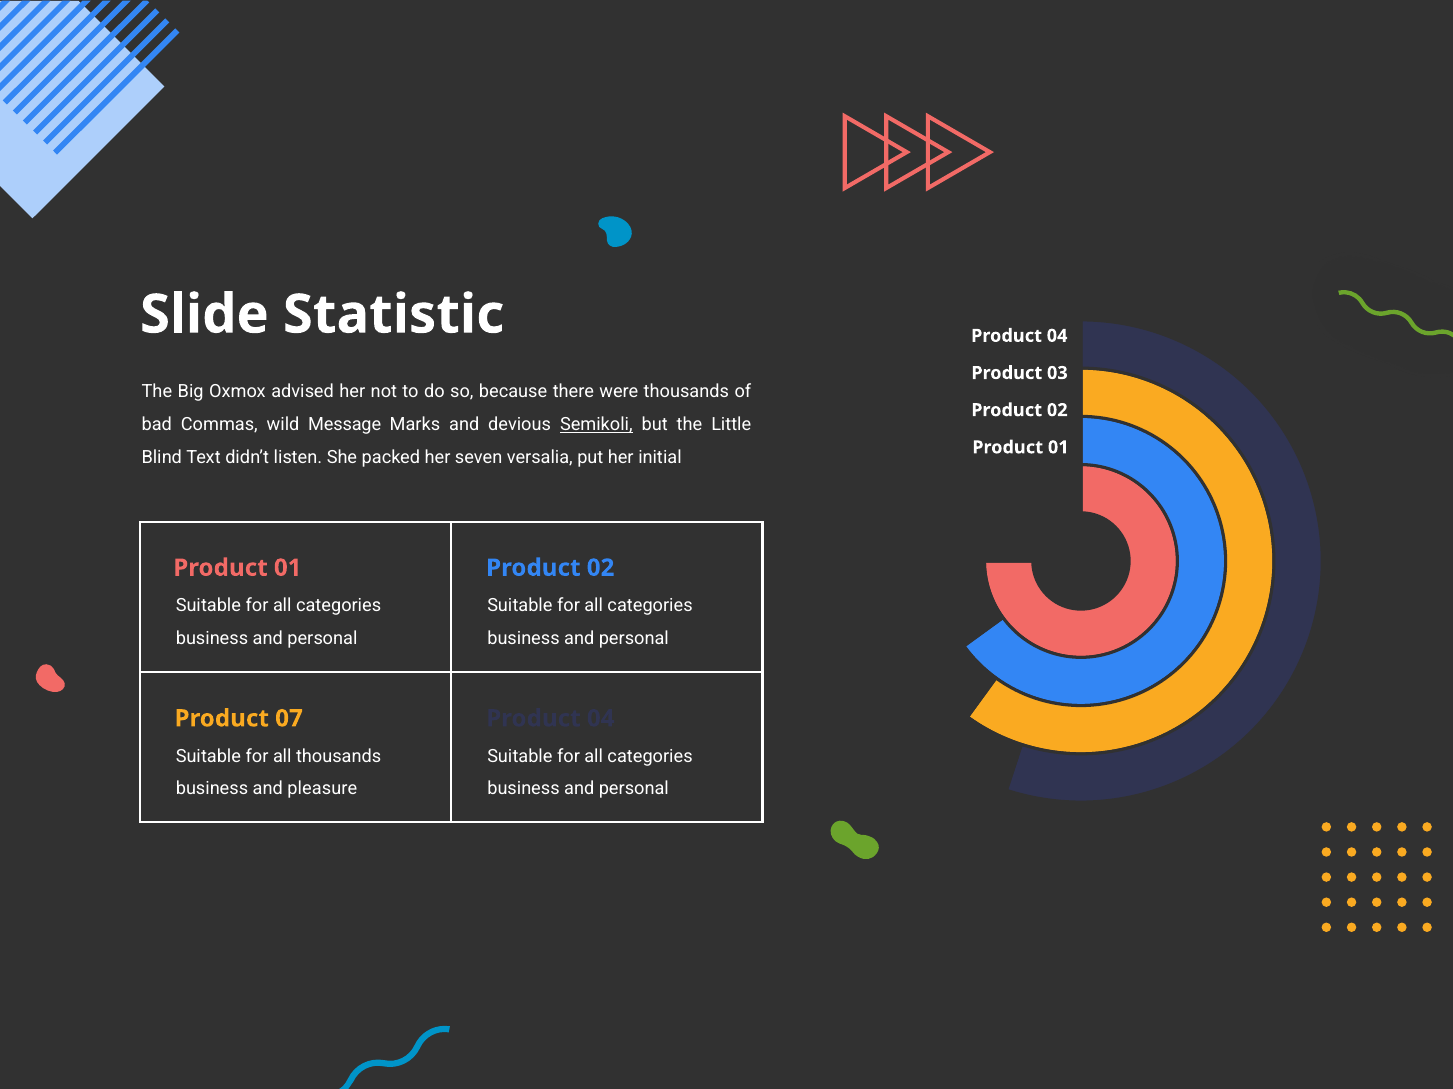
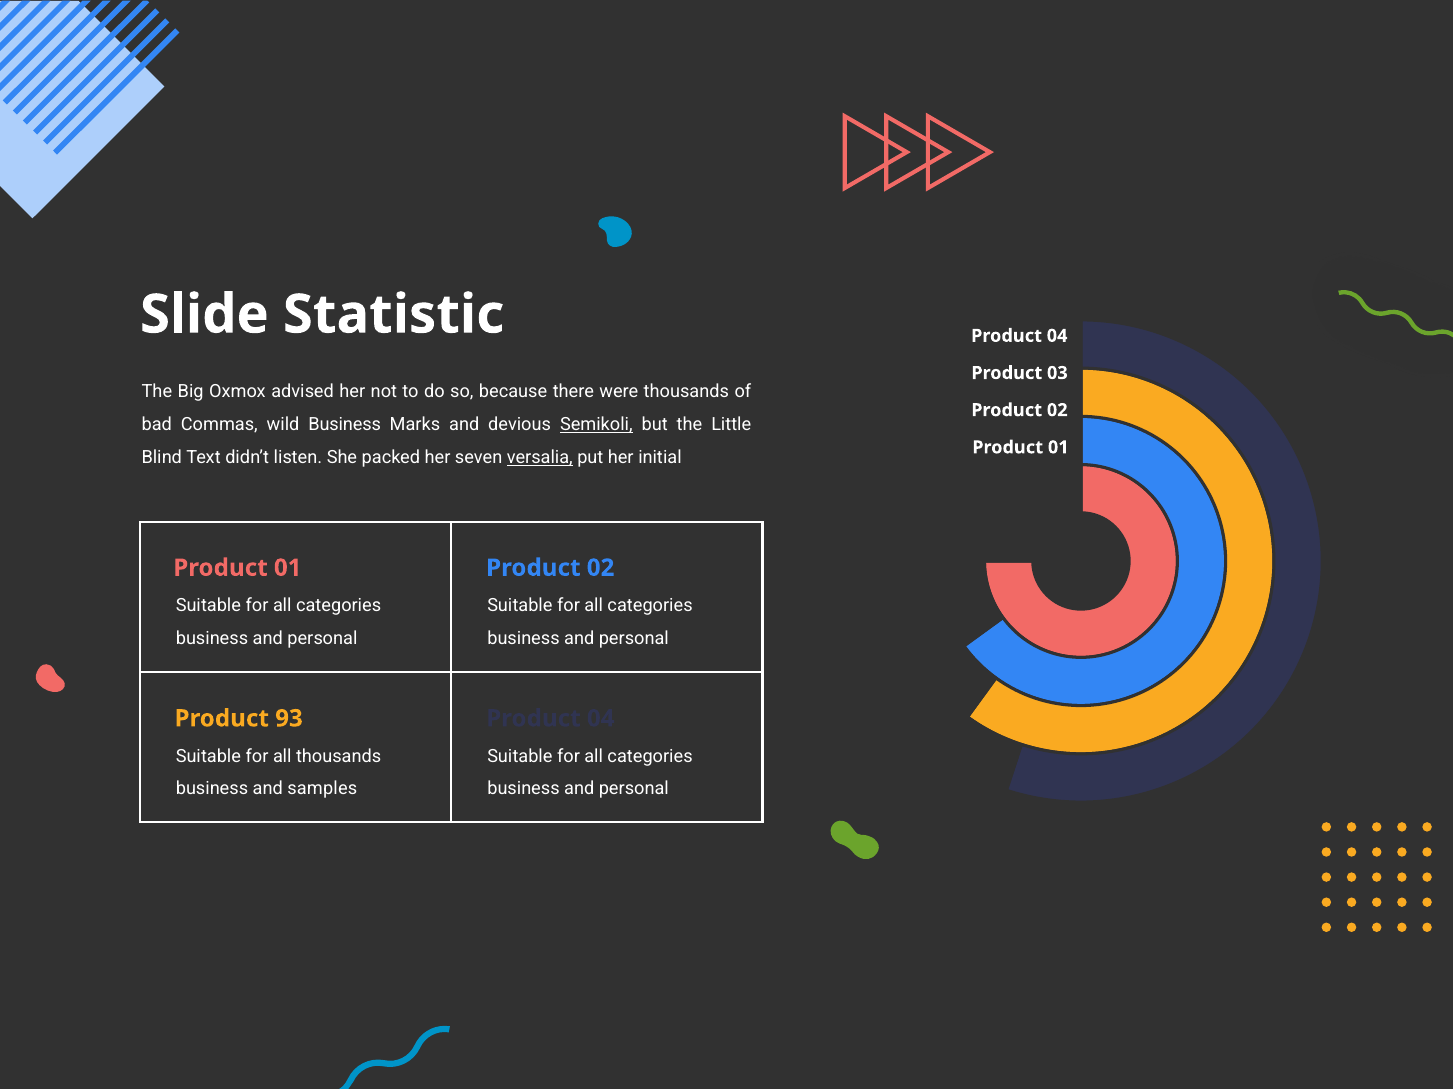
wild Message: Message -> Business
versalia underline: none -> present
07: 07 -> 93
pleasure: pleasure -> samples
